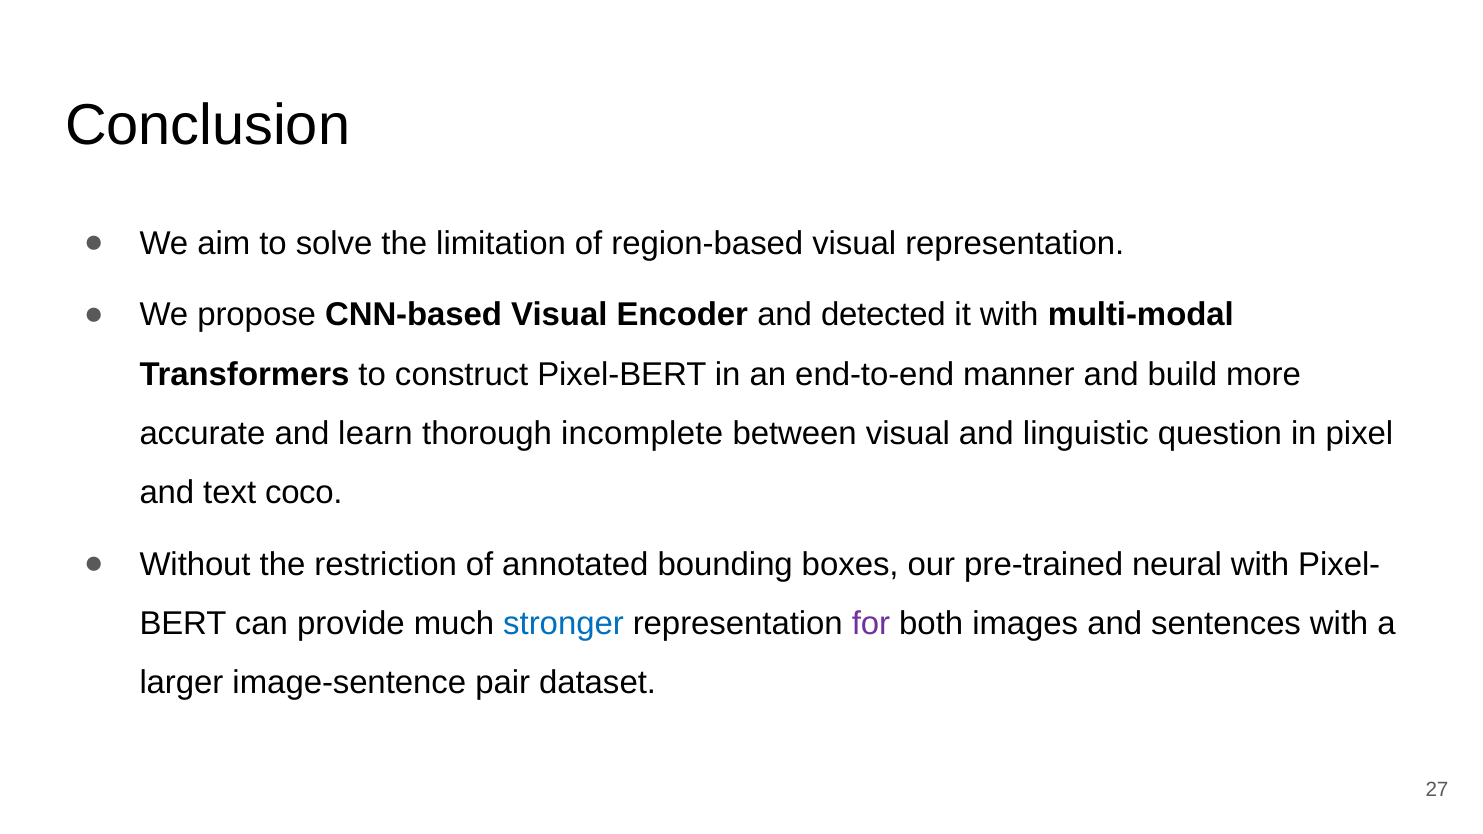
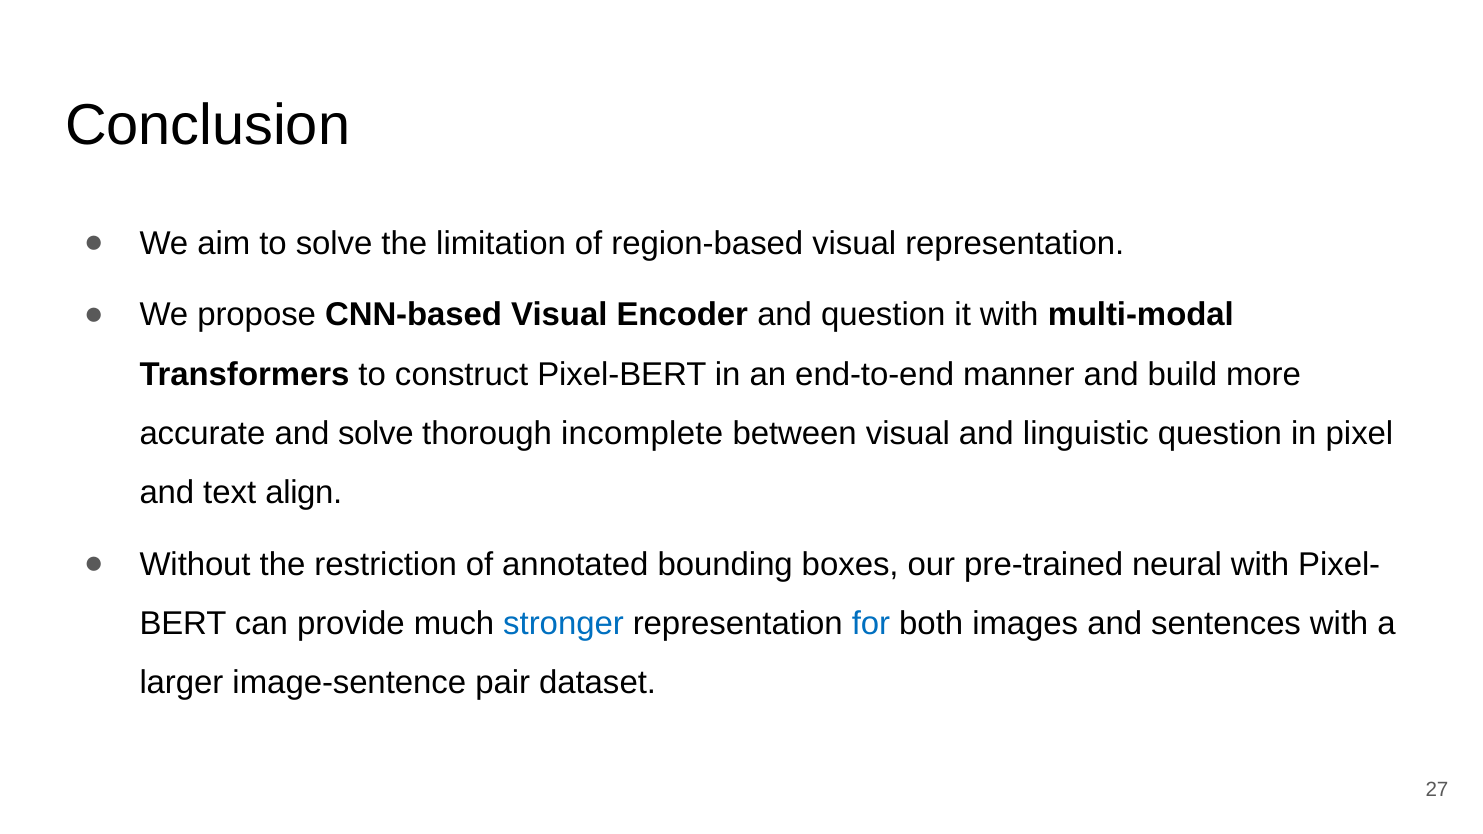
and detected: detected -> question
and learn: learn -> solve
coco: coco -> align
for colour: purple -> blue
